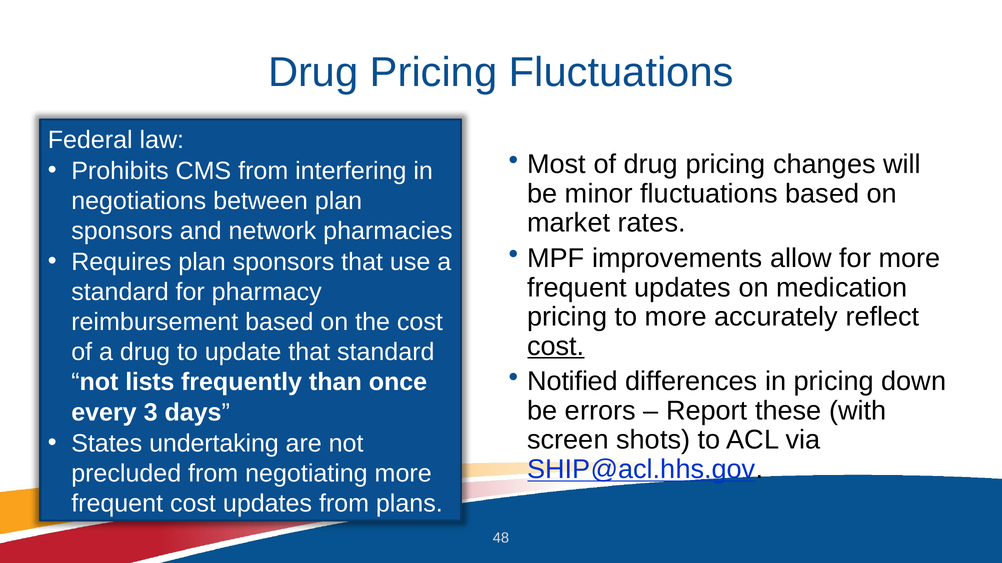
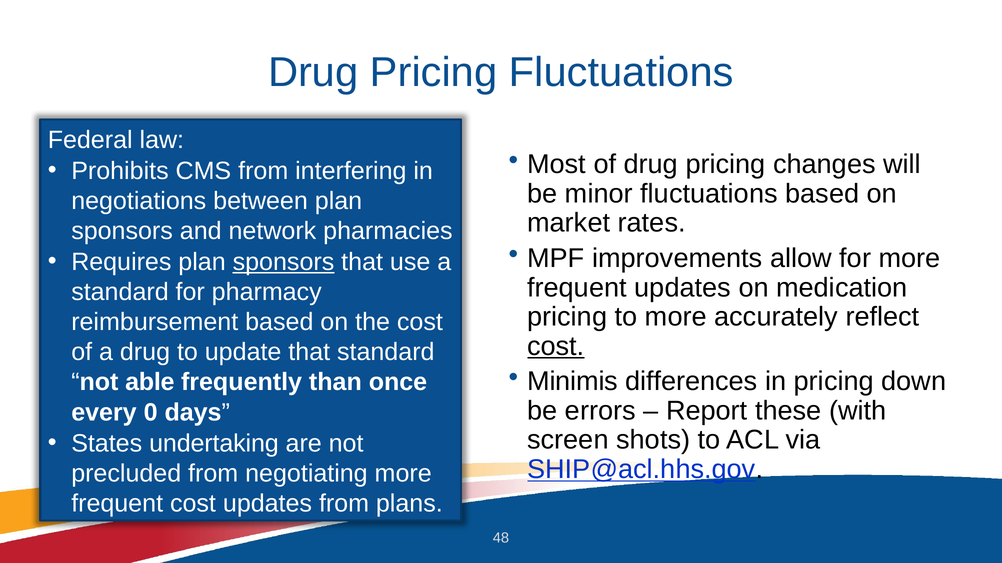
sponsors at (283, 262) underline: none -> present
Notified: Notified -> Minimis
lists: lists -> able
3: 3 -> 0
